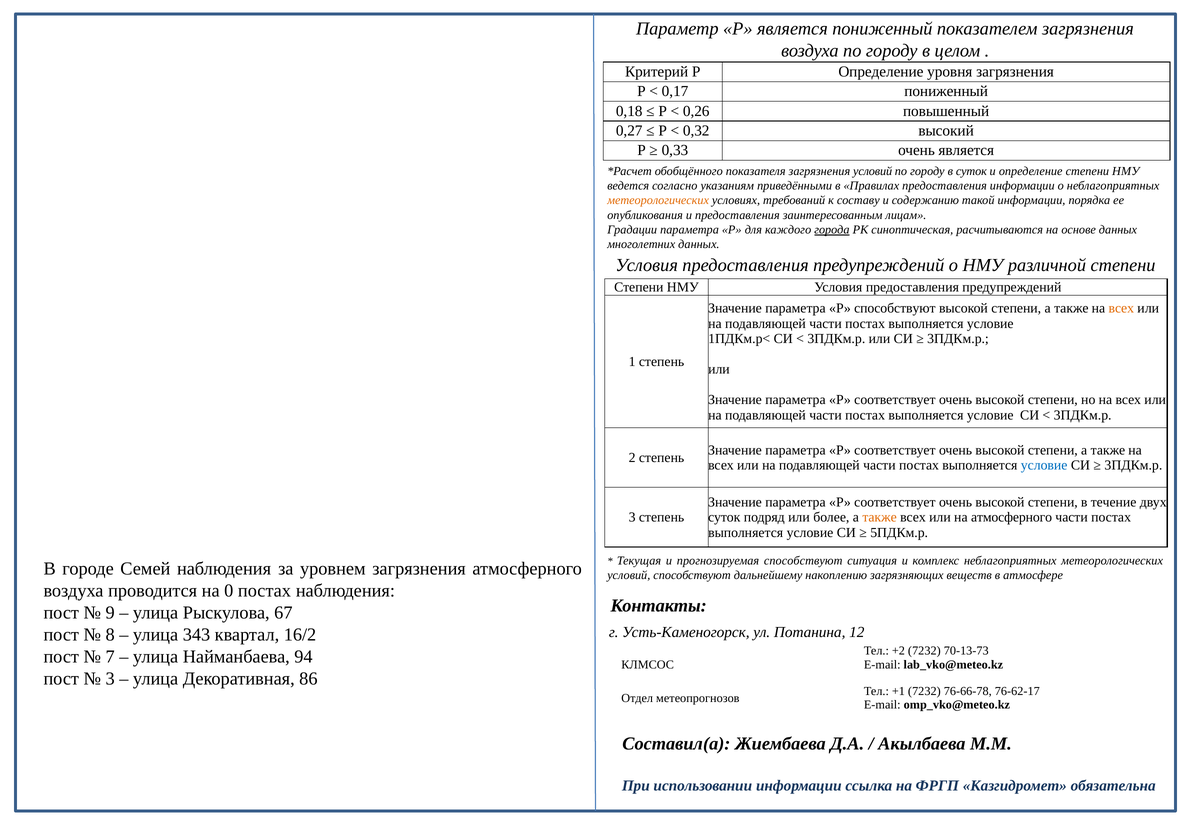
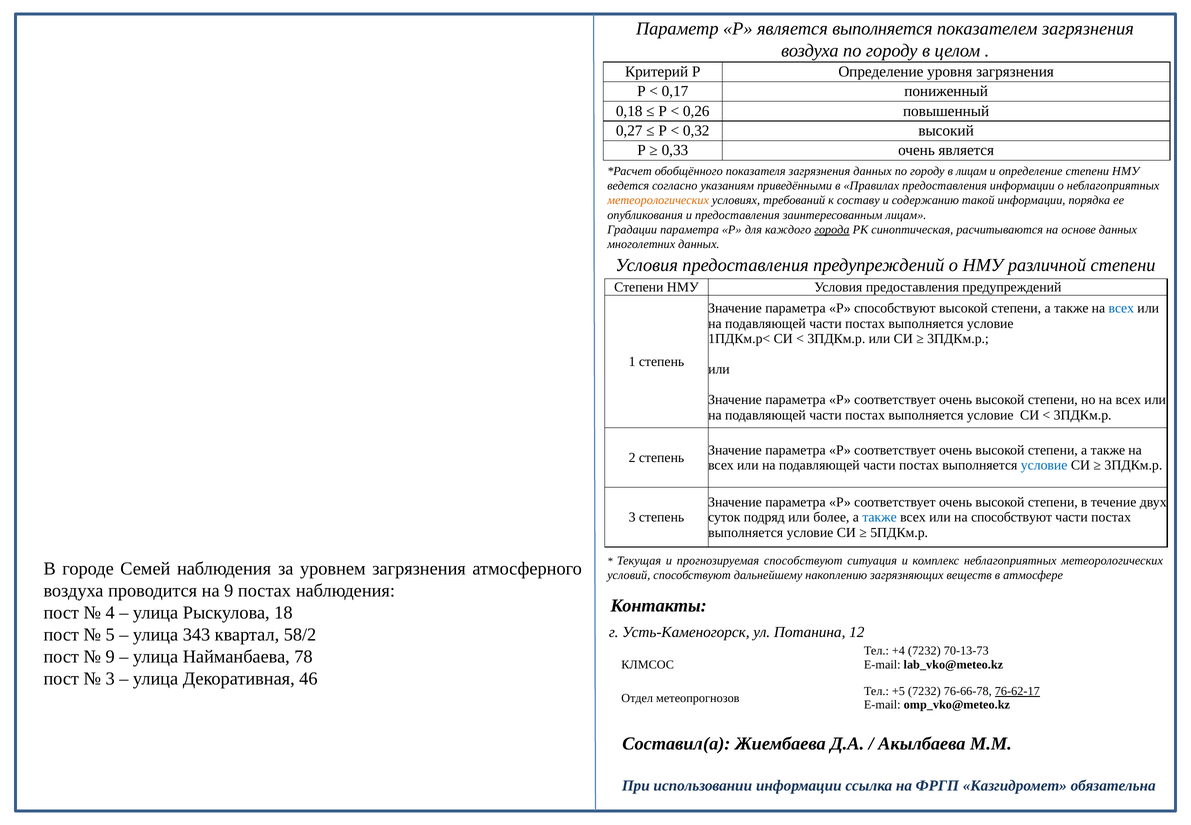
является пониженный: пониженный -> выполняется
загрязнения условий: условий -> данных
в суток: суток -> лицам
всех at (1121, 308) colour: orange -> blue
также at (880, 517) colour: orange -> blue
на атмосферного: атмосферного -> способствуют
на 0: 0 -> 9
9: 9 -> 4
67: 67 -> 18
8: 8 -> 5
16/2: 16/2 -> 58/2
+2: +2 -> +4
7 at (110, 657): 7 -> 9
94: 94 -> 78
86: 86 -> 46
+1: +1 -> +5
76-62-17 underline: none -> present
